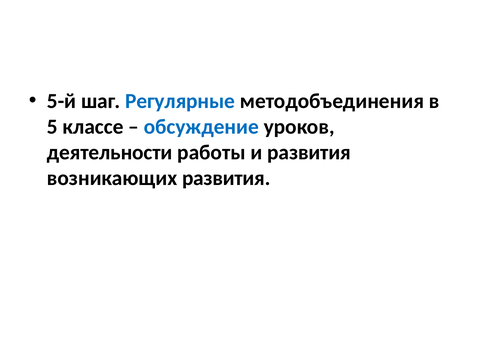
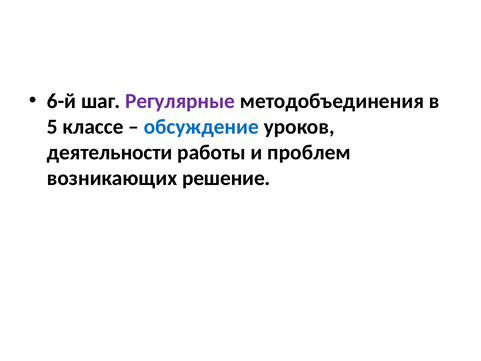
5-й: 5-й -> 6-й
Регулярные colour: blue -> purple
и развития: развития -> проблем
возникающих развития: развития -> решение
